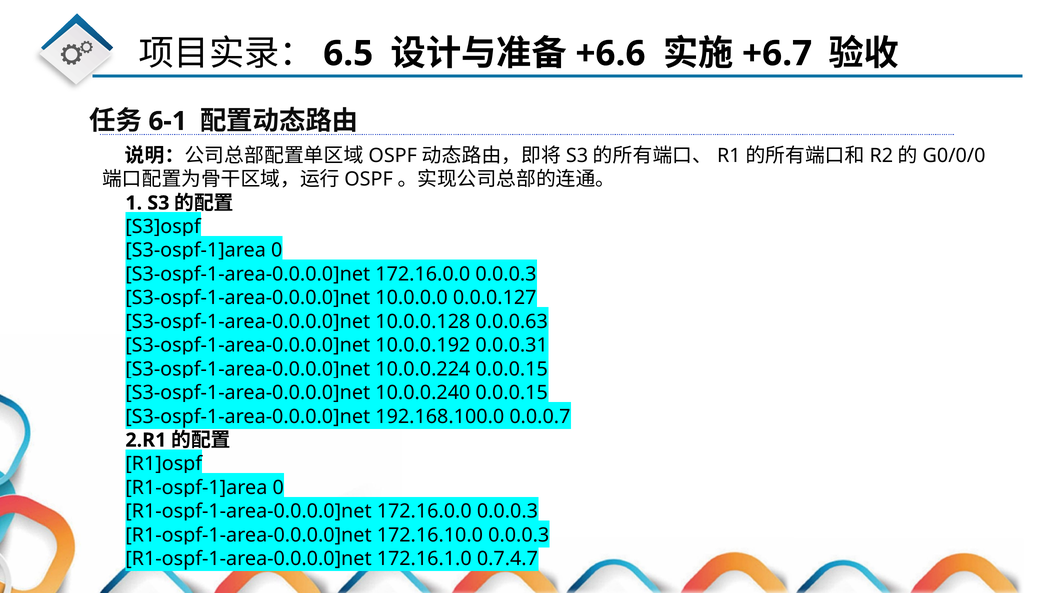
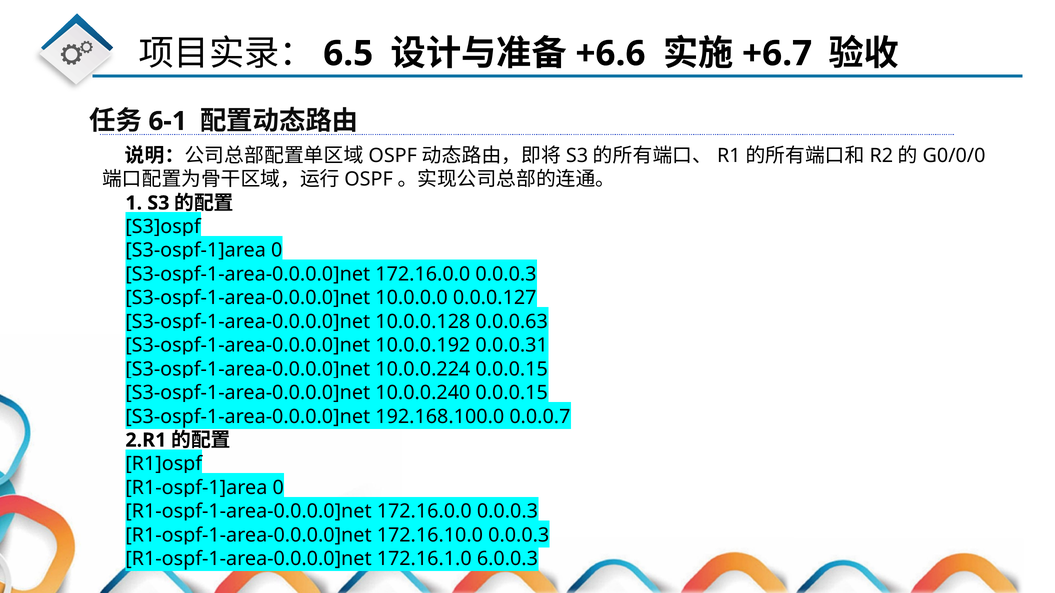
0.7.4.7: 0.7.4.7 -> 6.0.0.3
